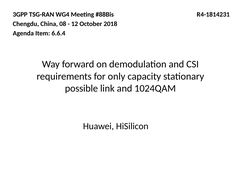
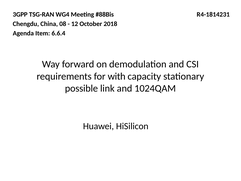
only: only -> with
